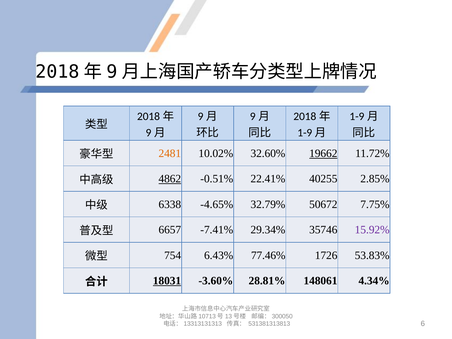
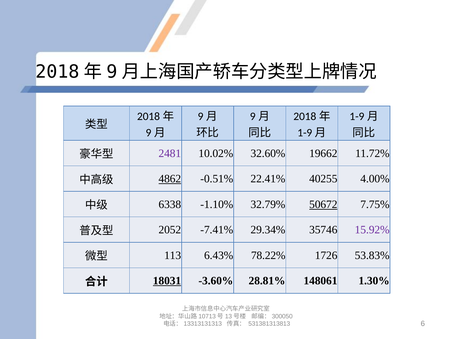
2481 colour: orange -> purple
19662 underline: present -> none
2.85%: 2.85% -> 4.00%
-4.65%: -4.65% -> -1.10%
50672 underline: none -> present
6657: 6657 -> 2052
754: 754 -> 113
77.46%: 77.46% -> 78.22%
4.34%: 4.34% -> 1.30%
